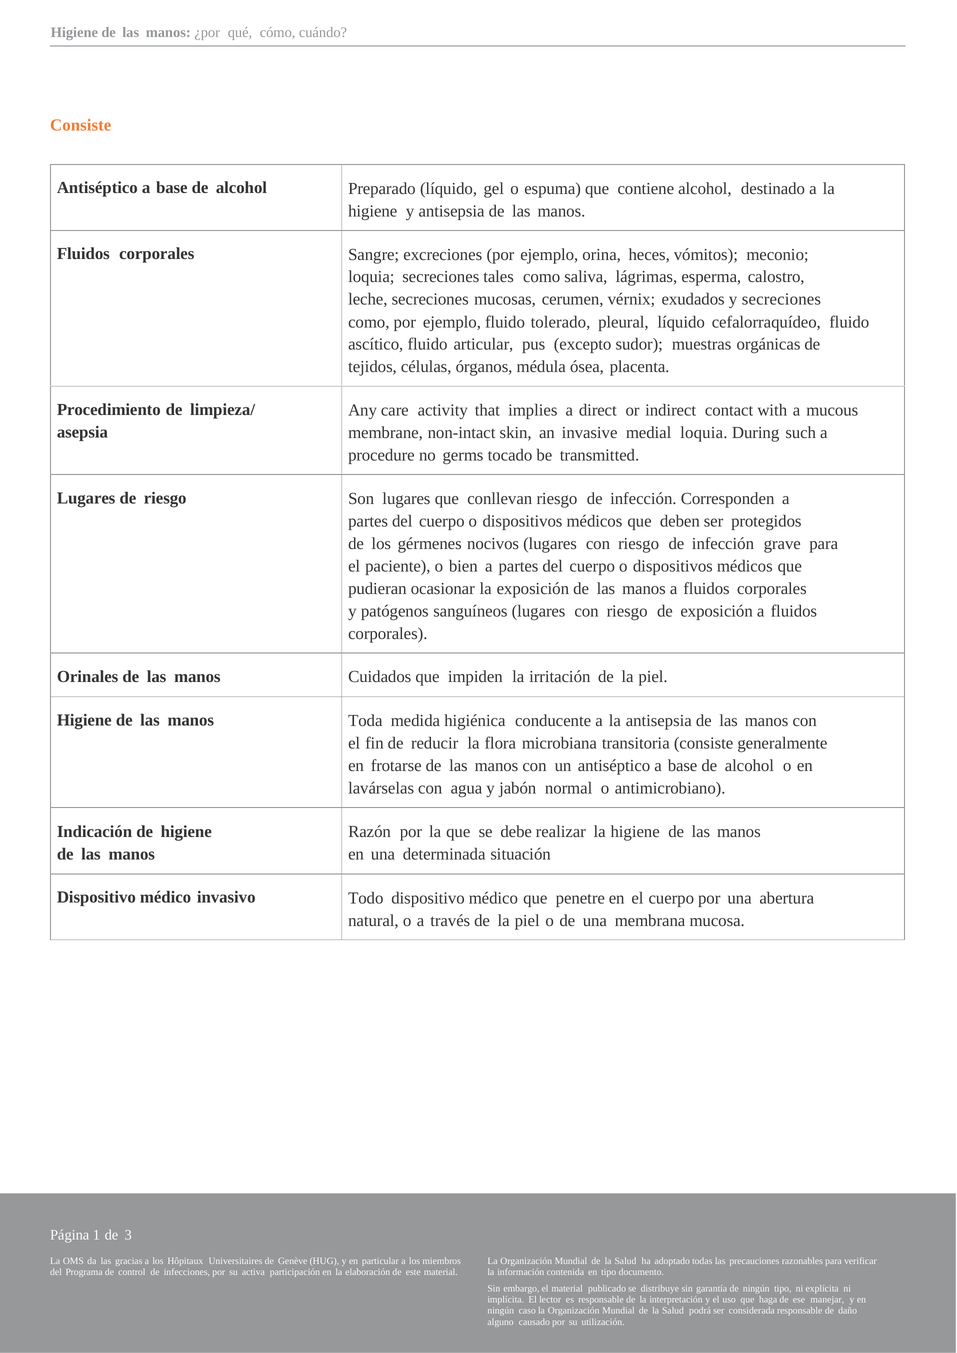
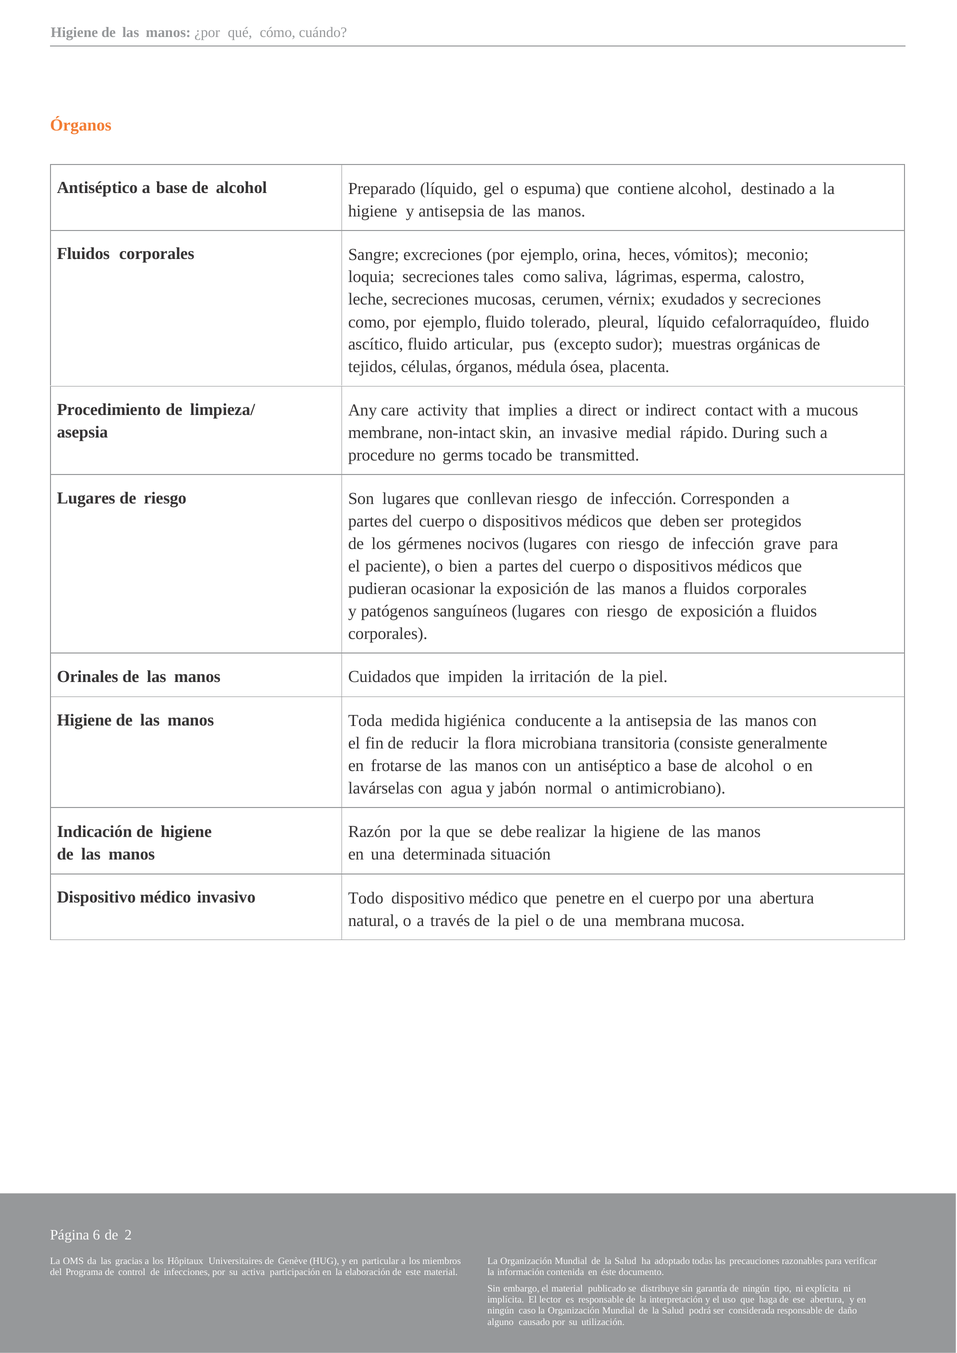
Consiste at (81, 125): Consiste -> Órganos
medial loquia: loquia -> rápido
1: 1 -> 6
3: 3 -> 2
en tipo: tipo -> éste
ese manejar: manejar -> abertura
